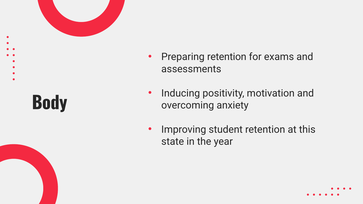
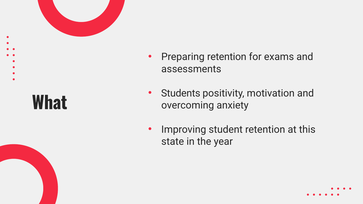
Inducing: Inducing -> Students
Body: Body -> What
